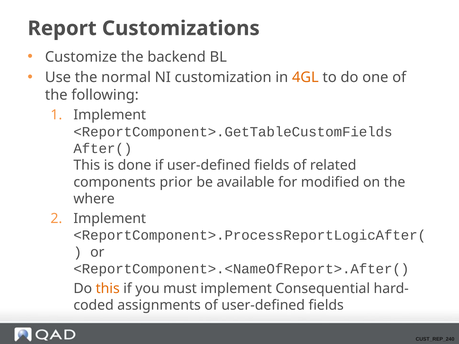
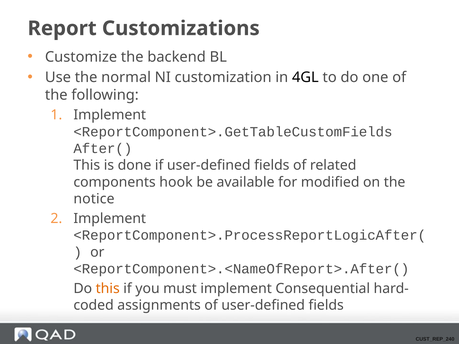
4GL colour: orange -> black
prior: prior -> hook
where: where -> notice
